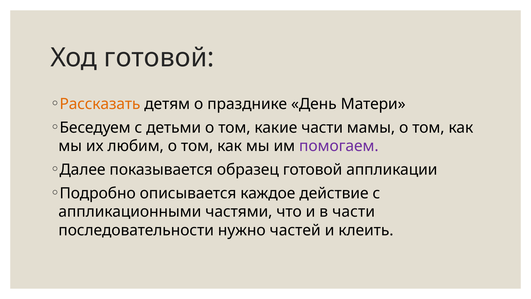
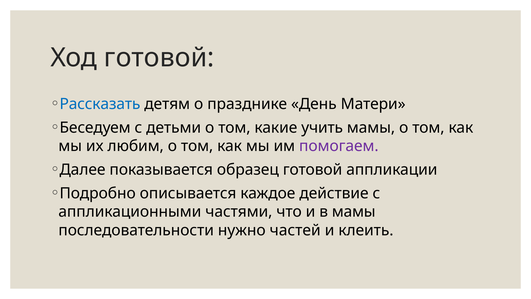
Рассказать colour: orange -> blue
какие части: части -> учить
в части: части -> мамы
